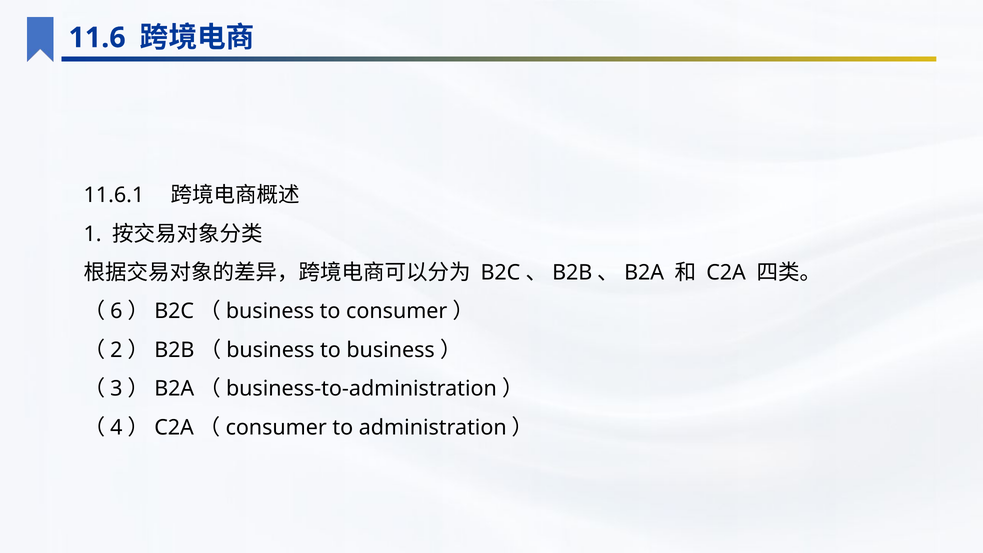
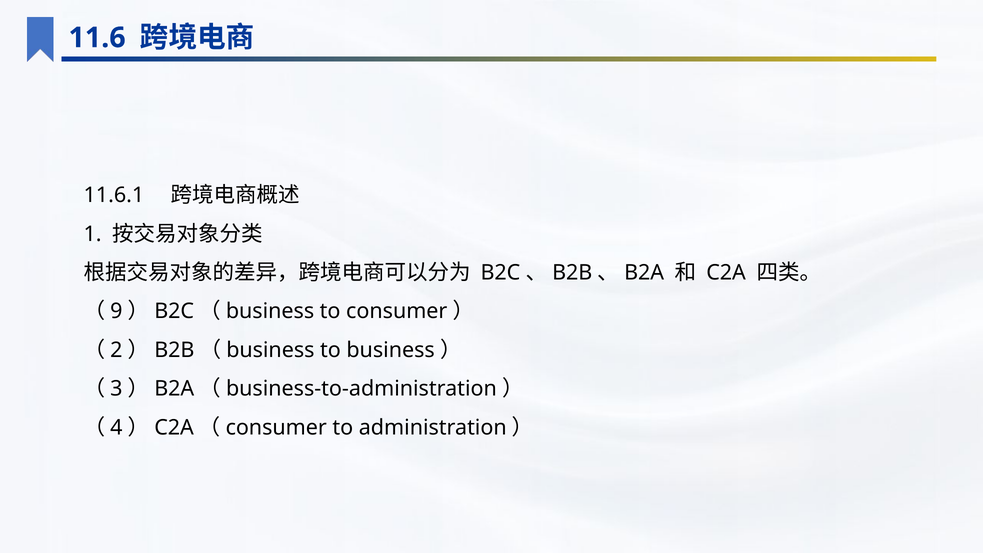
6: 6 -> 9
